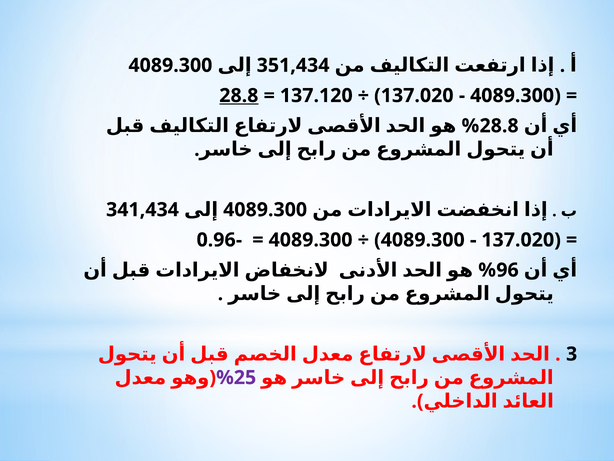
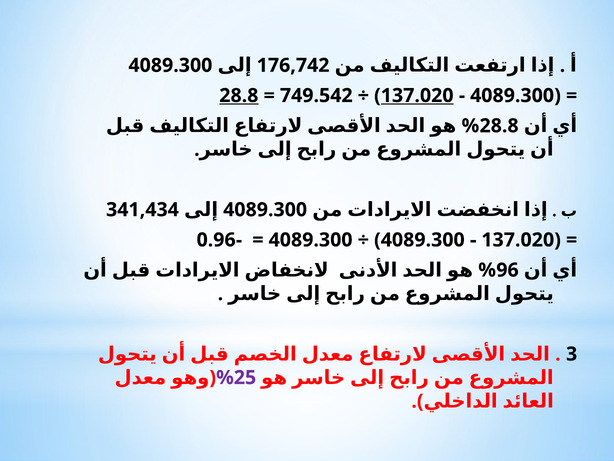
351,434: 351,434 -> 176,742
137.120: 137.120 -> 749.542
137.020 at (417, 95) underline: none -> present
